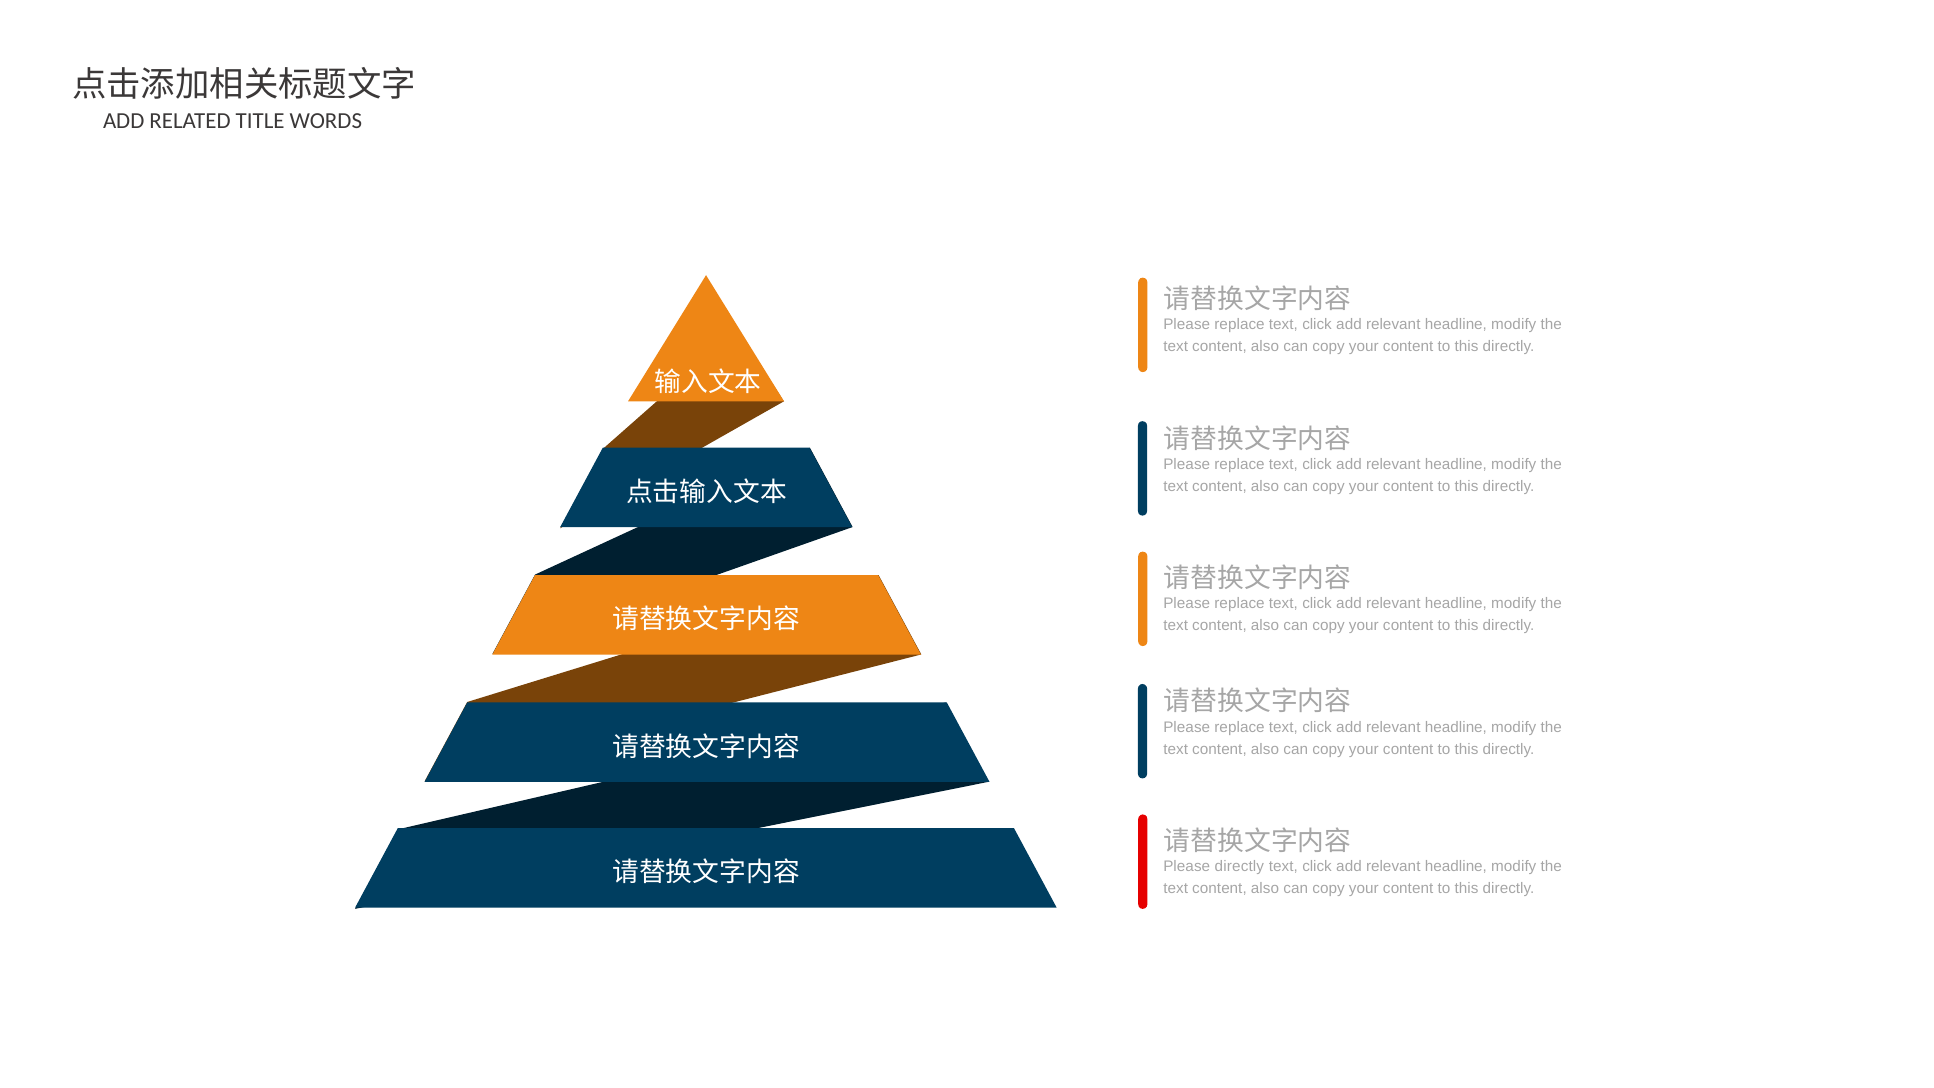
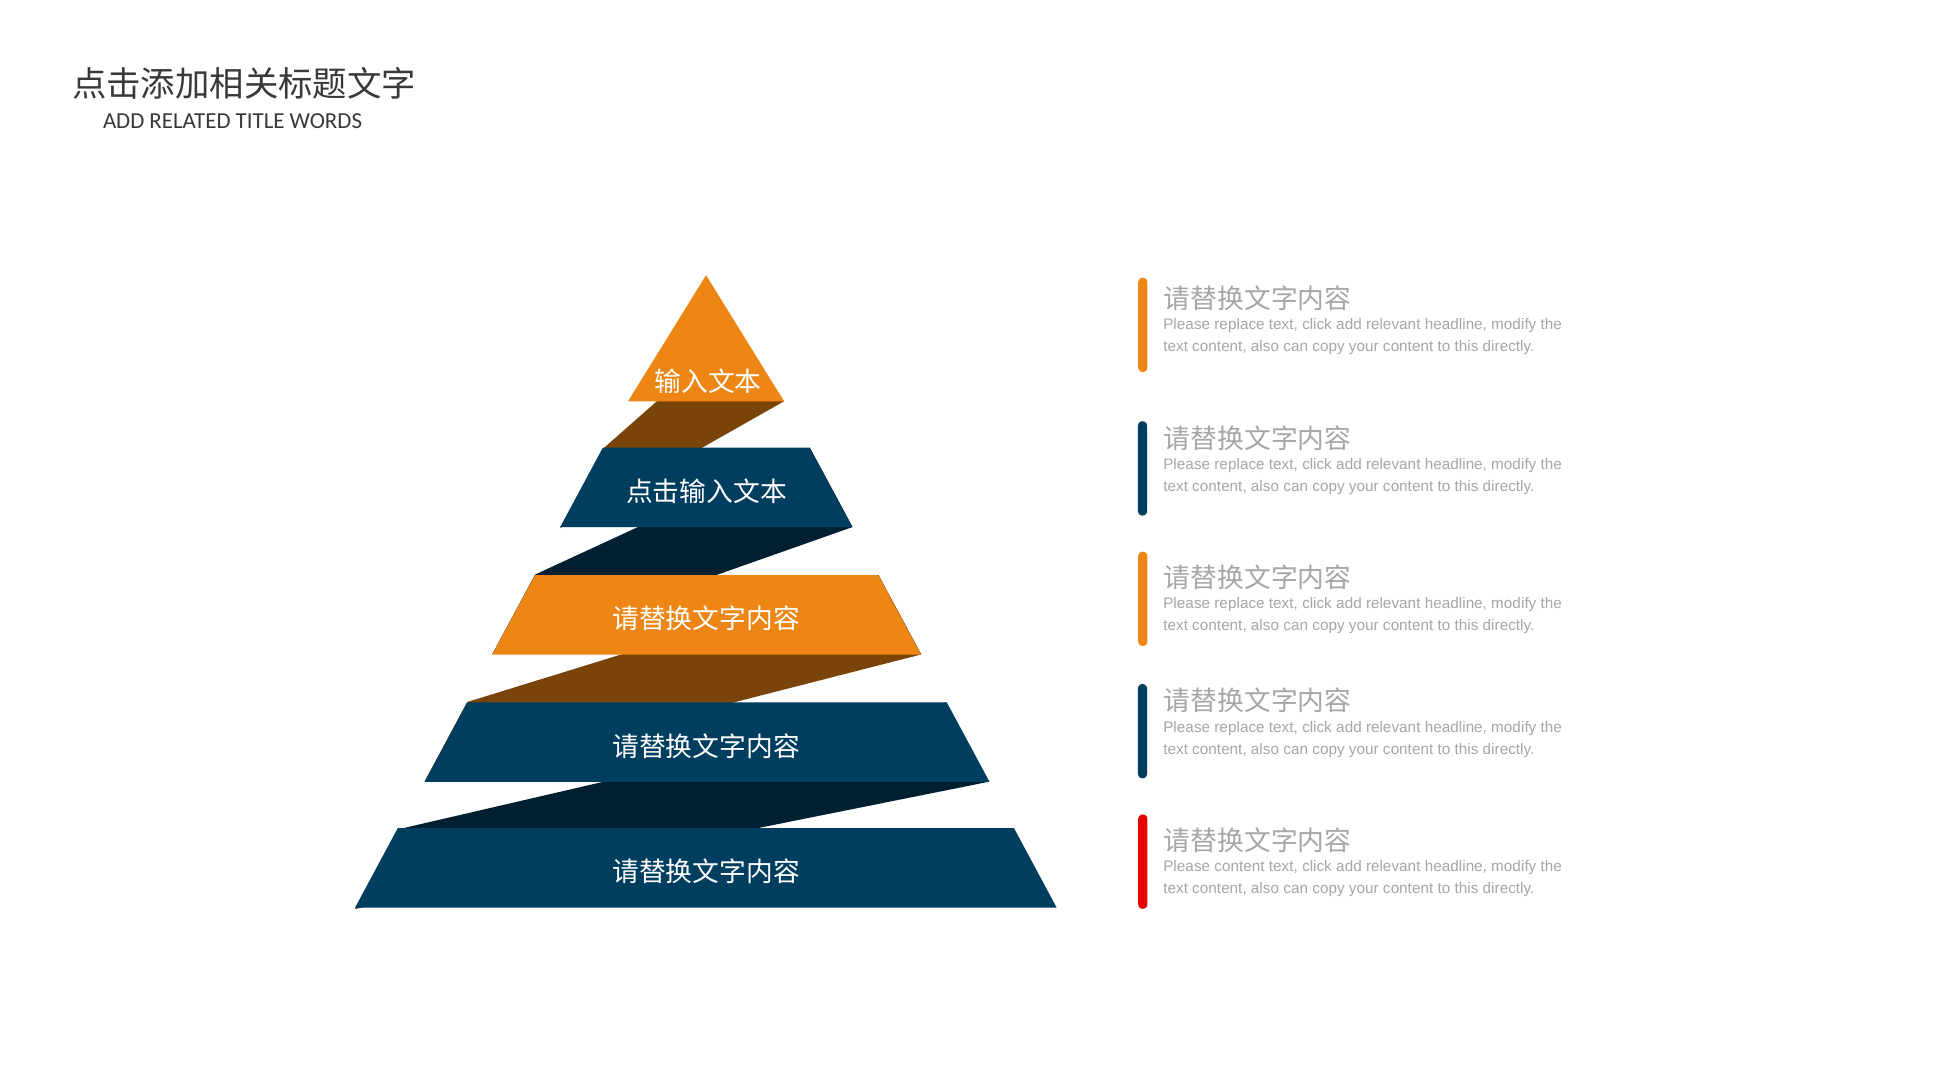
Please directly: directly -> content
